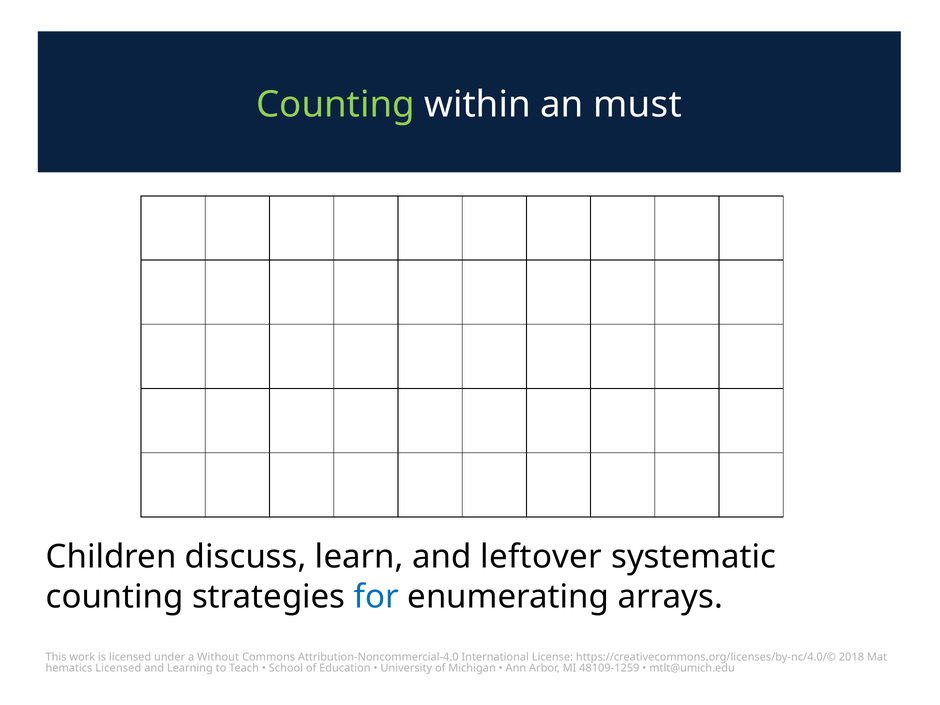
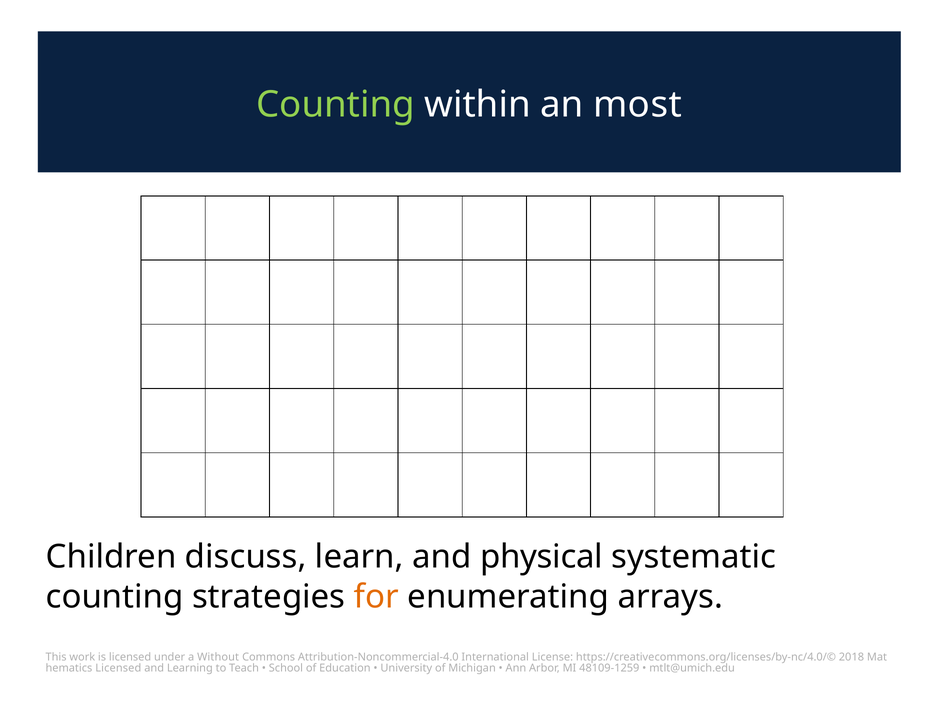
must: must -> most
leftover: leftover -> physical
for colour: blue -> orange
